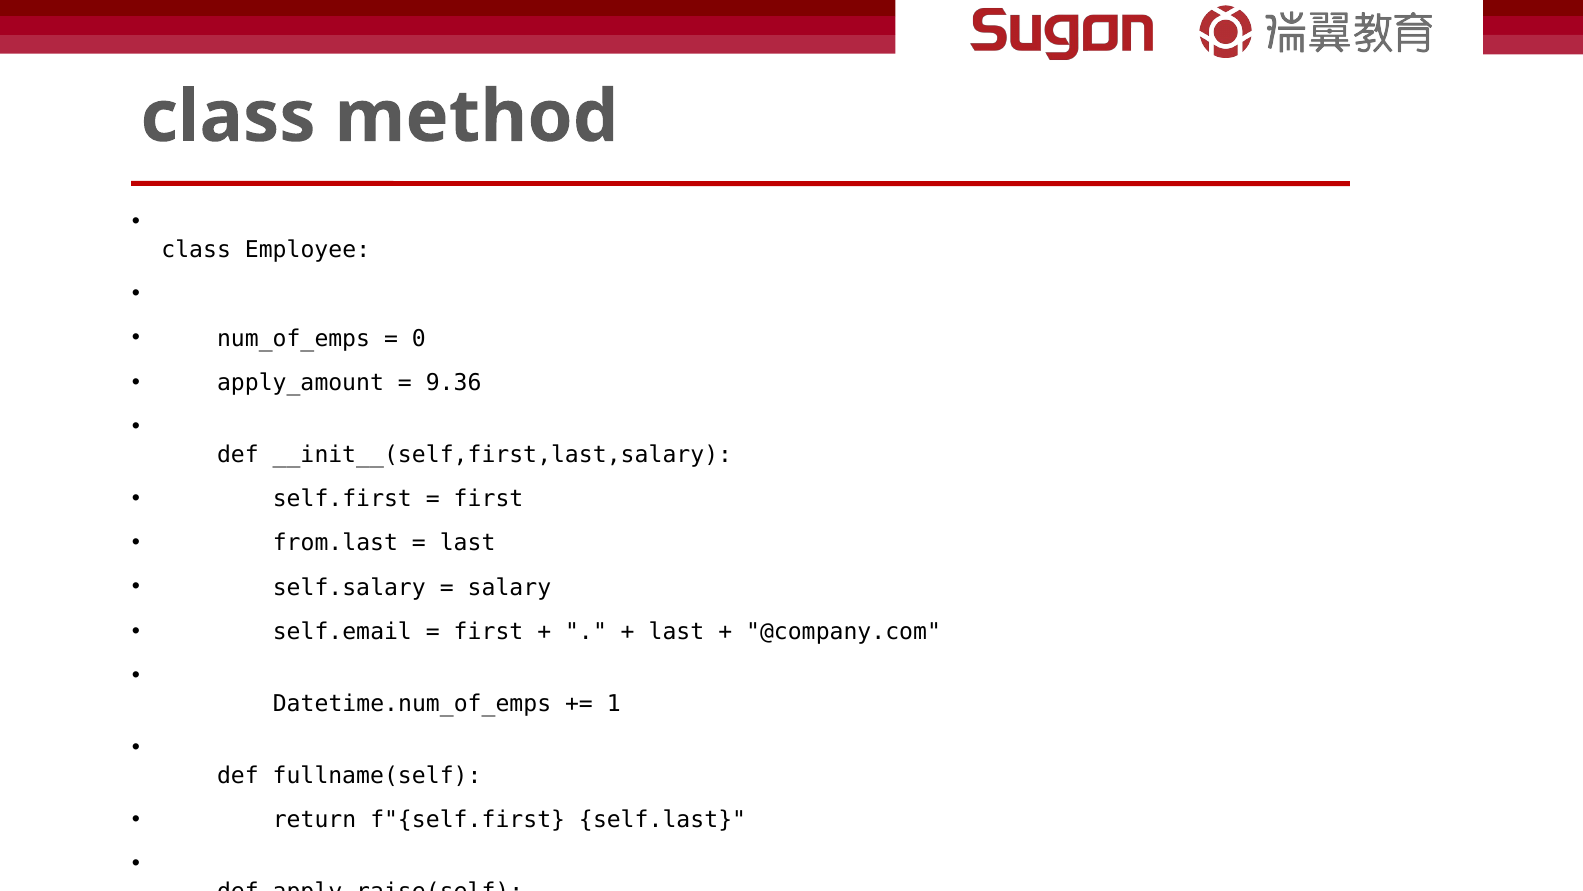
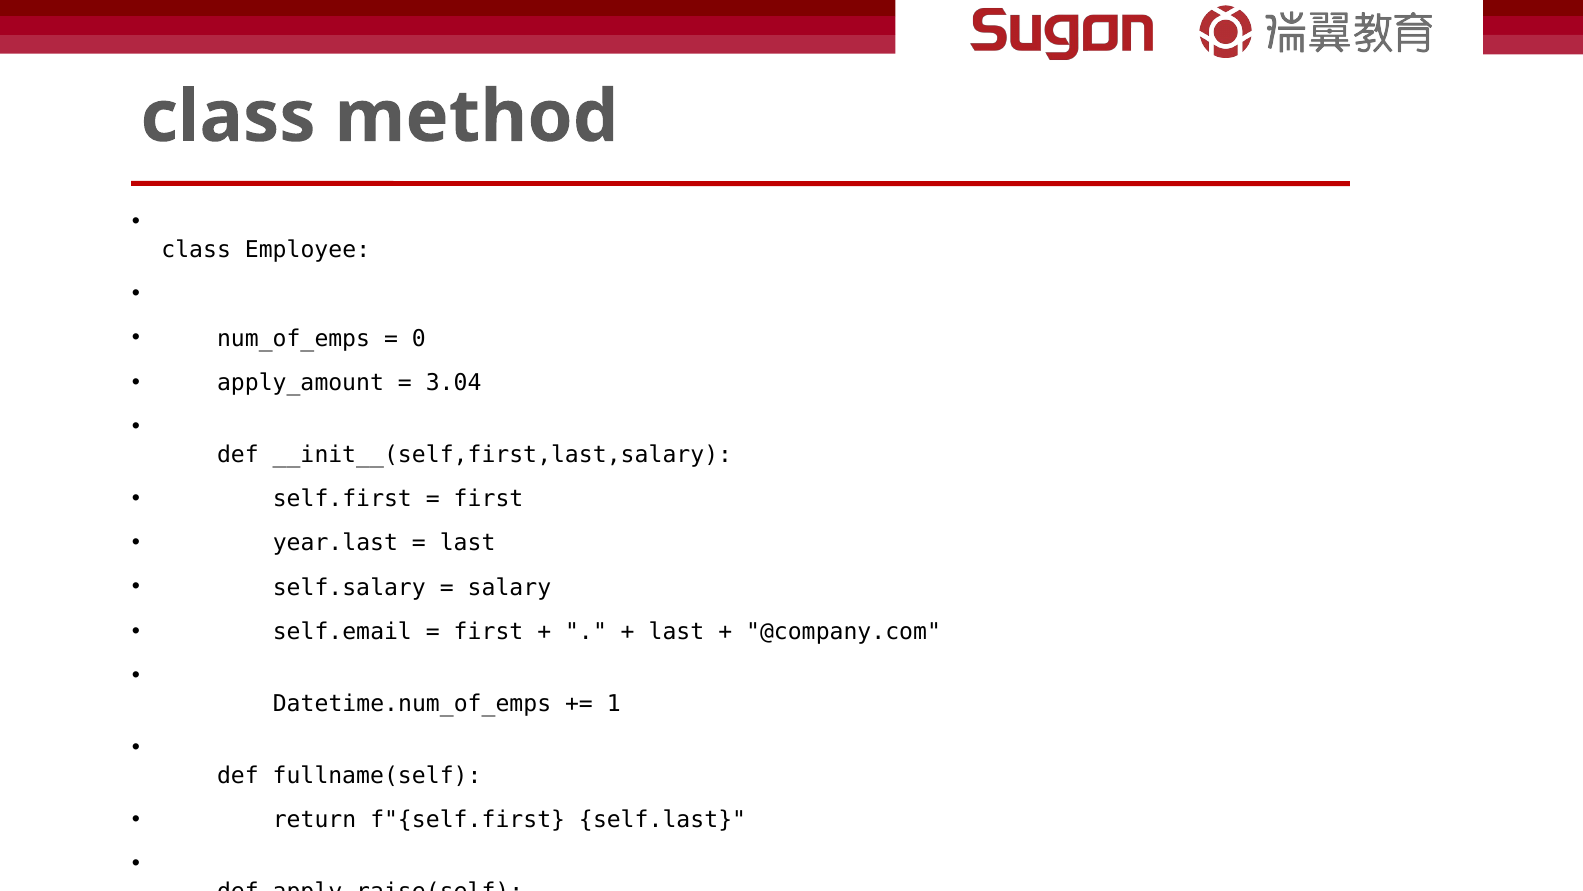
9.36: 9.36 -> 3.04
from.last: from.last -> year.last
